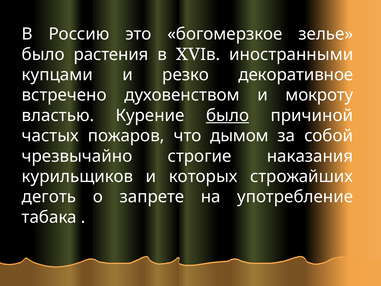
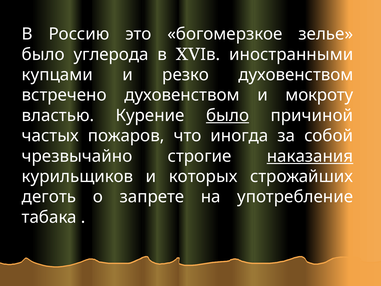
растения: растения -> углерода
резко декоративное: декоративное -> духовенством
дымом: дымом -> иногда
наказания underline: none -> present
